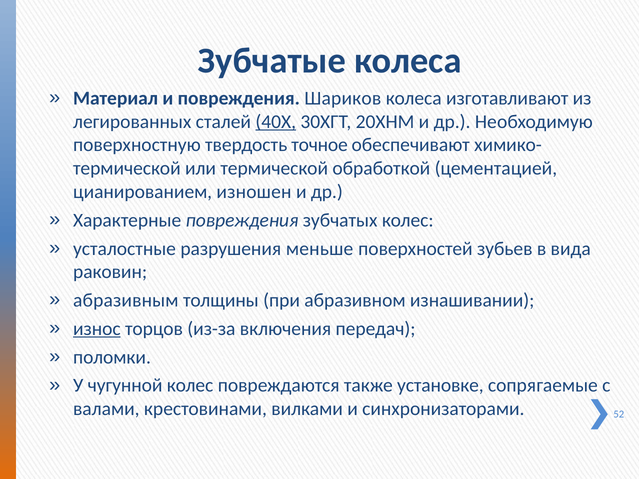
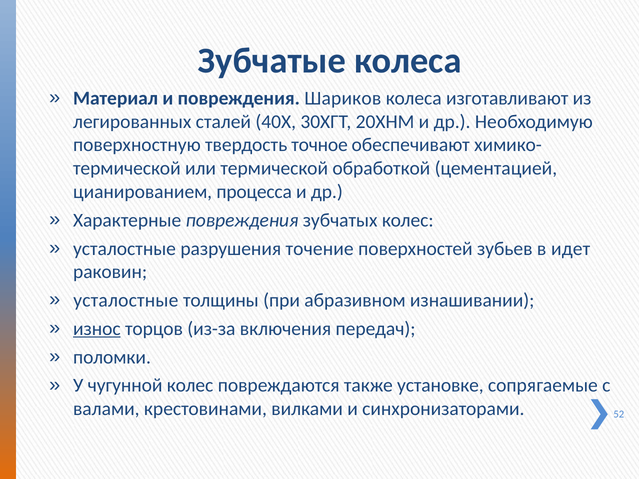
40Х underline: present -> none
изношен: изношен -> процесса
меньше: меньше -> точение
вида: вида -> идет
абразивным at (126, 301): абразивным -> усталостные
